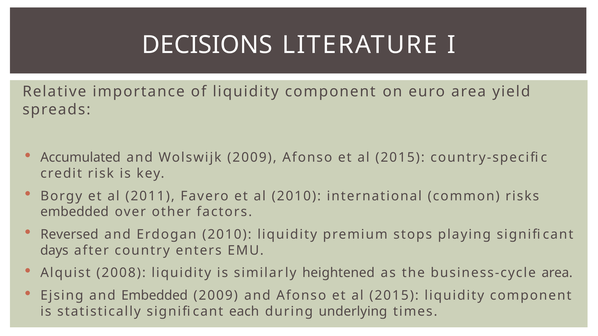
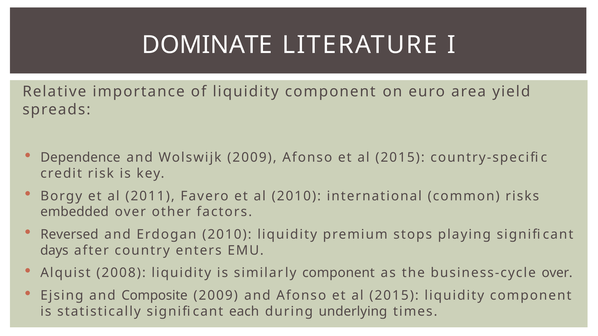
DECISIONS: DECISIONS -> DOMINATE
Accumulated: Accumulated -> Dependence
similarly heightened: heightened -> component
business-cycle area: area -> over
and Embedded: Embedded -> Composite
